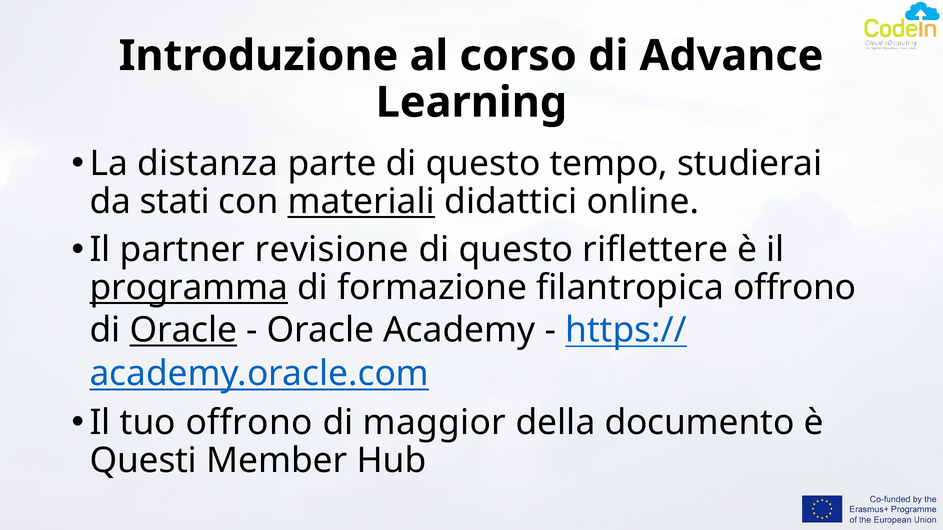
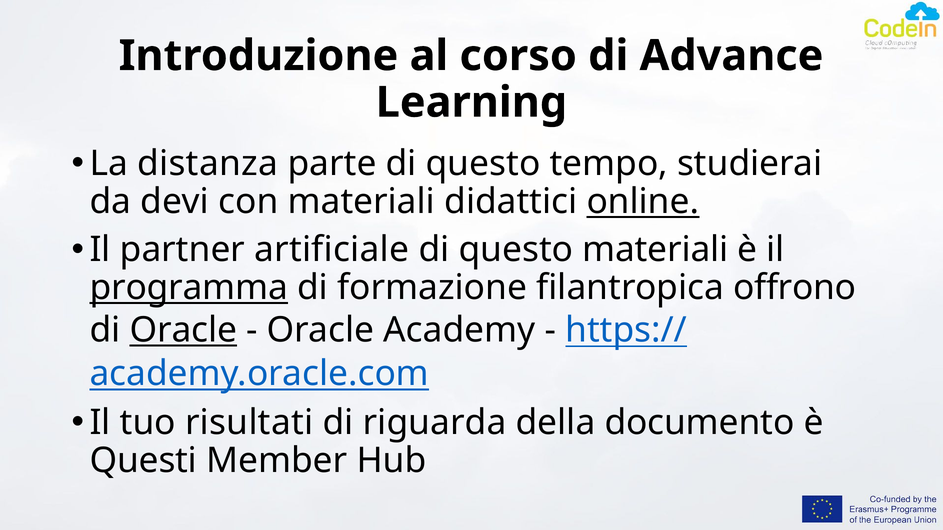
stati: stati -> devi
materiali at (361, 202) underline: present -> none
online underline: none -> present
revisione: revisione -> artificiale
questo riflettere: riflettere -> materiali
tuo offrono: offrono -> risultati
maggior: maggior -> riguarda
